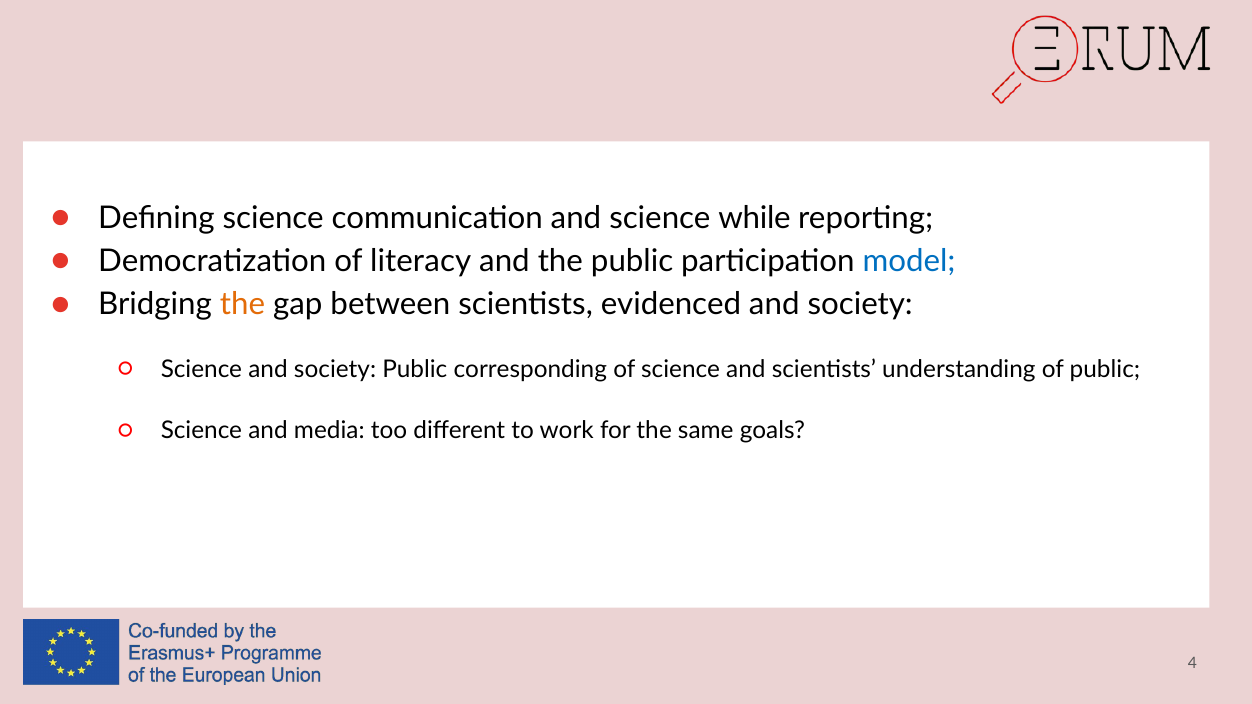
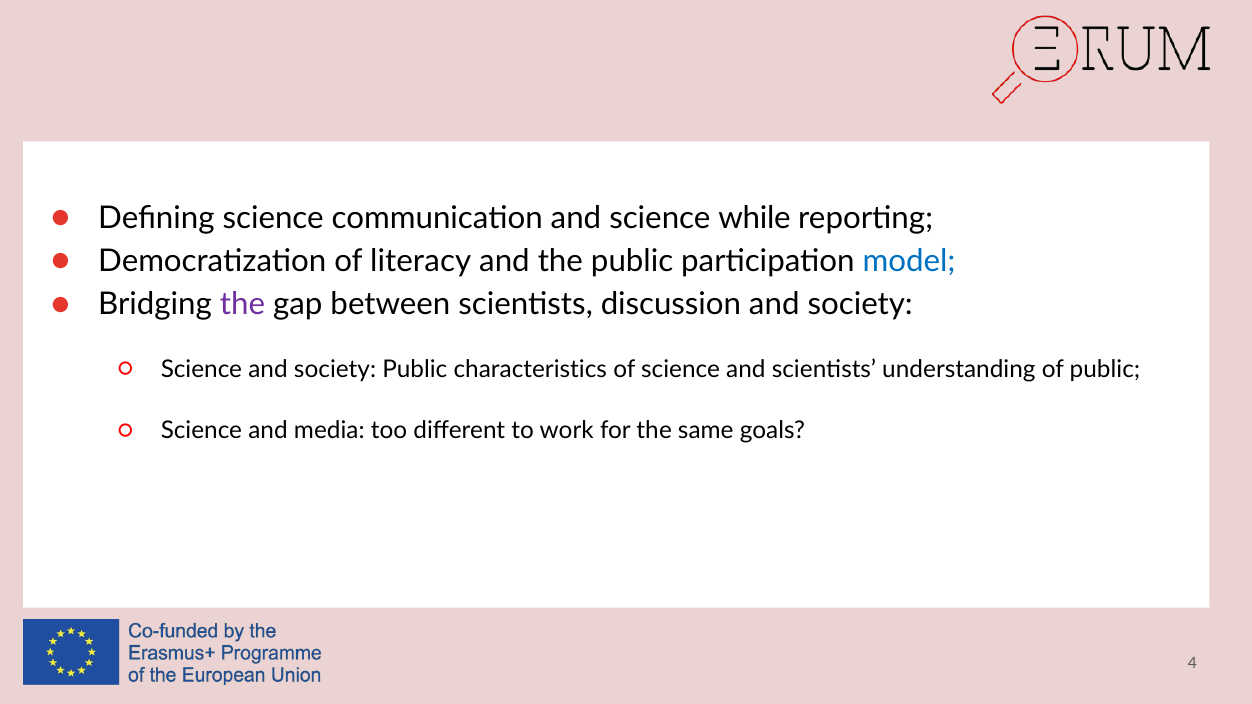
the at (243, 304) colour: orange -> purple
evidenced: evidenced -> discussion
corresponding: corresponding -> characteristics
